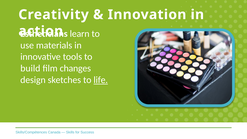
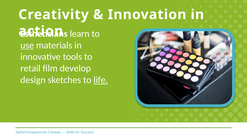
use underline: none -> present
build: build -> retail
changes: changes -> develop
